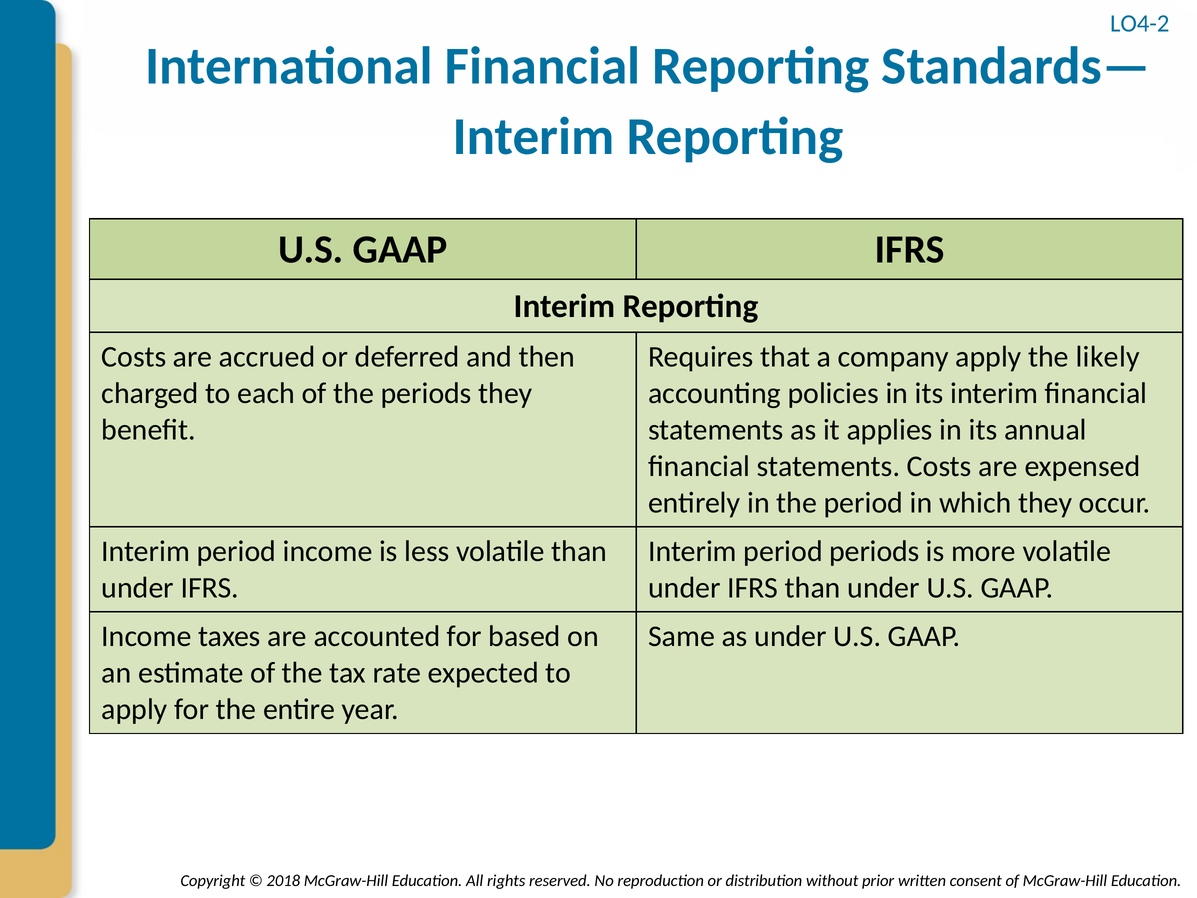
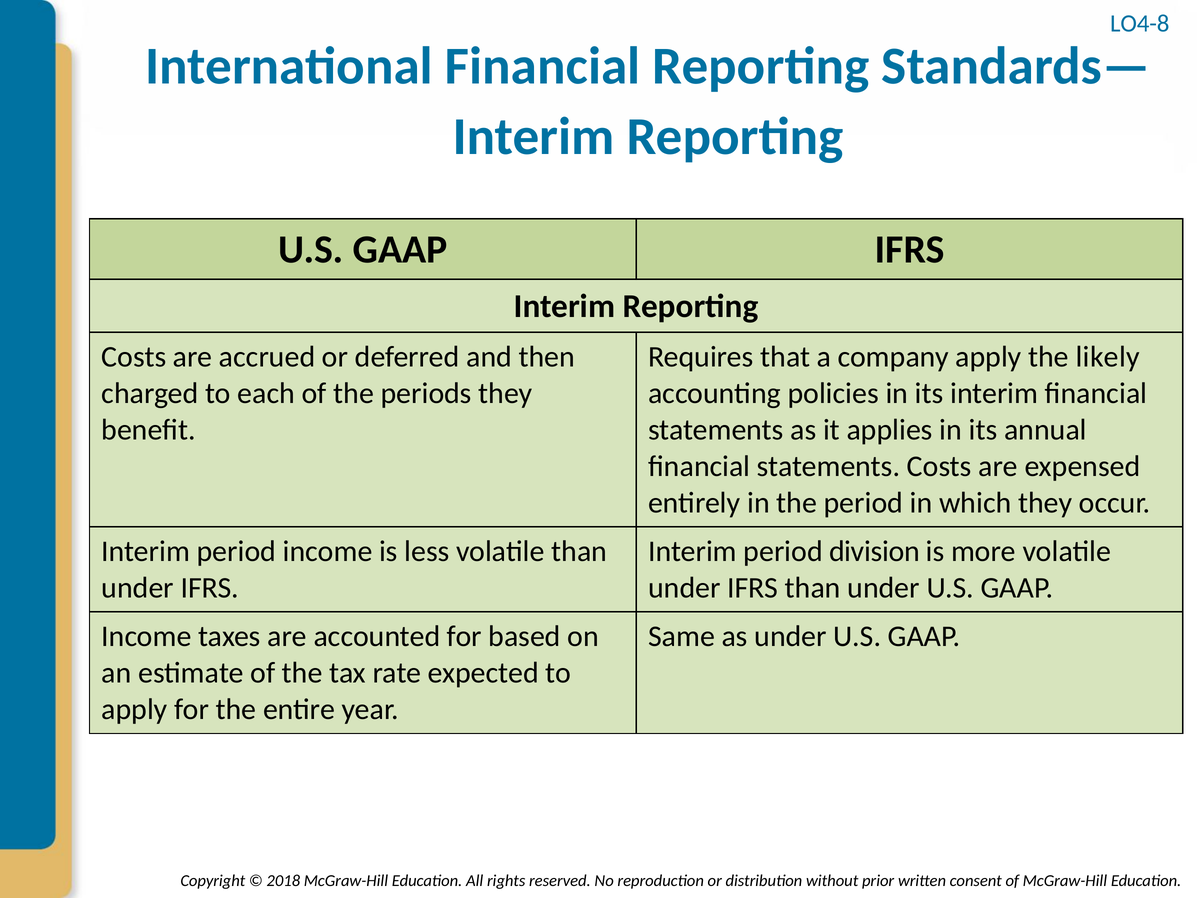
LO4-2: LO4-2 -> LO4-8
period periods: periods -> division
